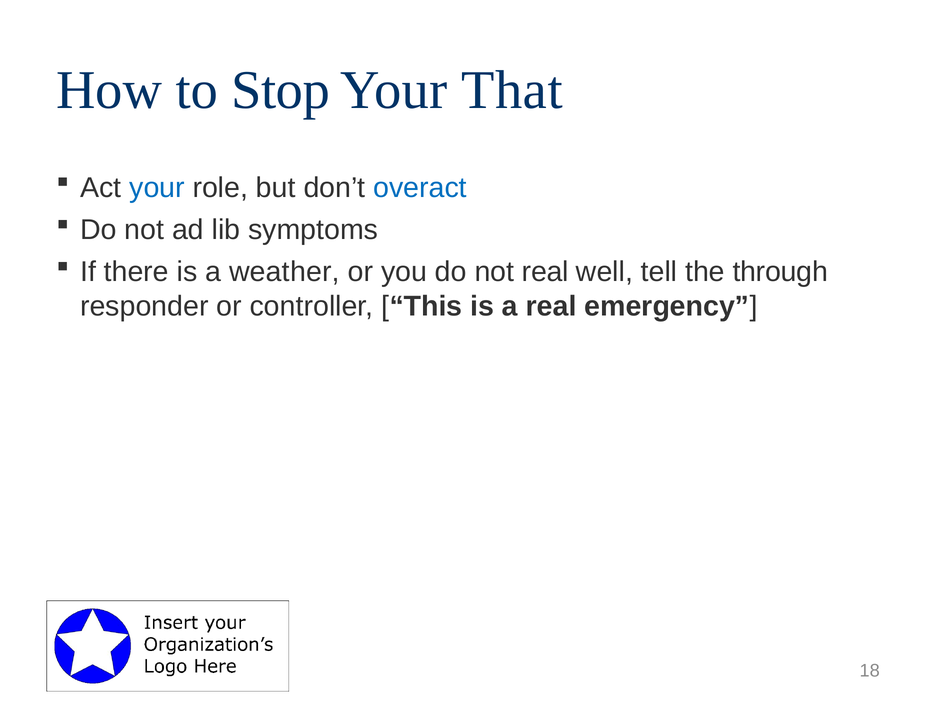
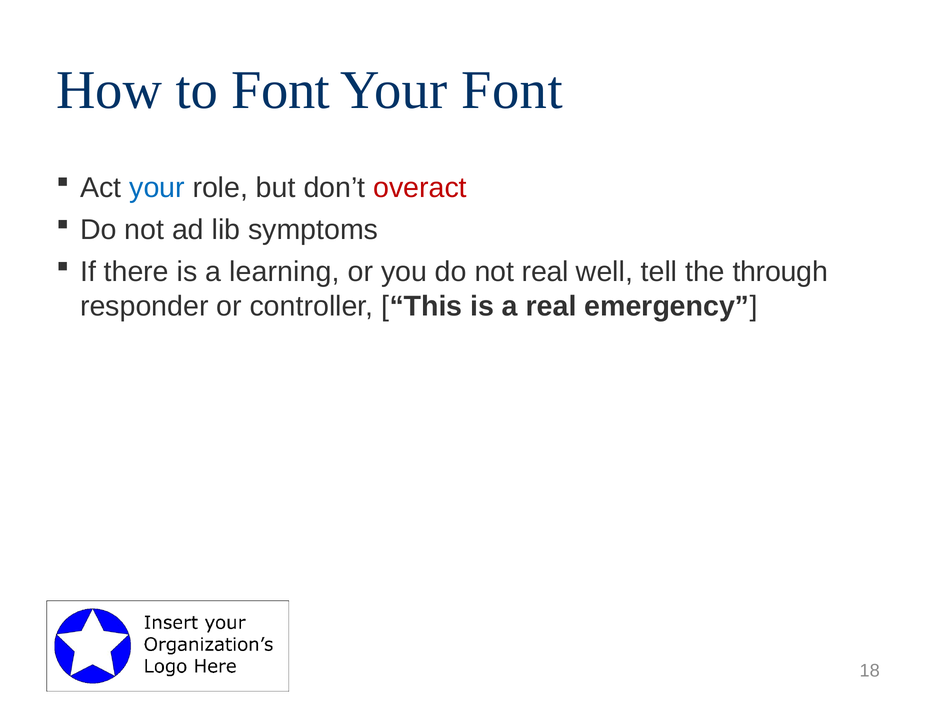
to Stop: Stop -> Font
Your That: That -> Font
overact colour: blue -> red
weather: weather -> learning
